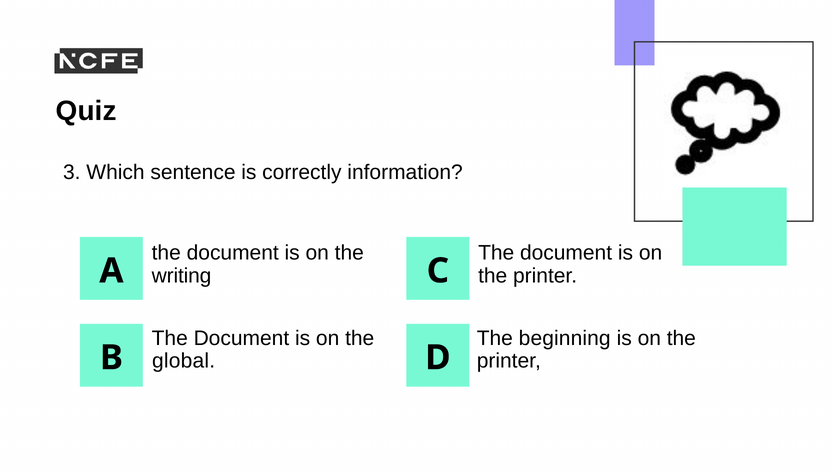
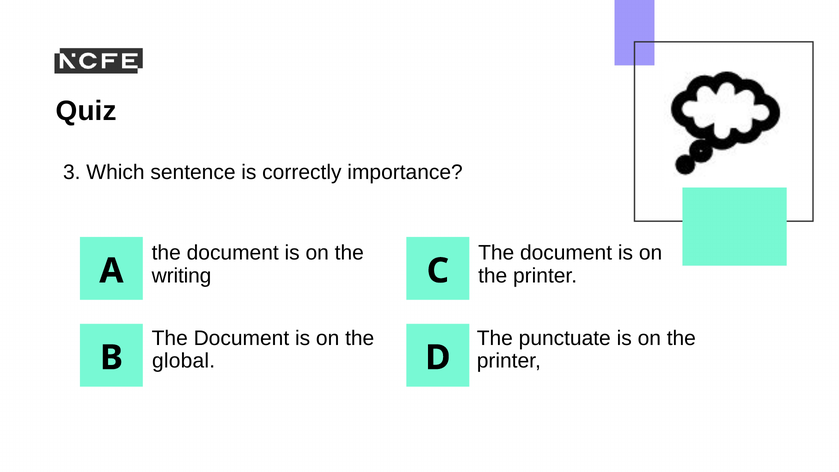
information: information -> importance
beginning: beginning -> punctuate
